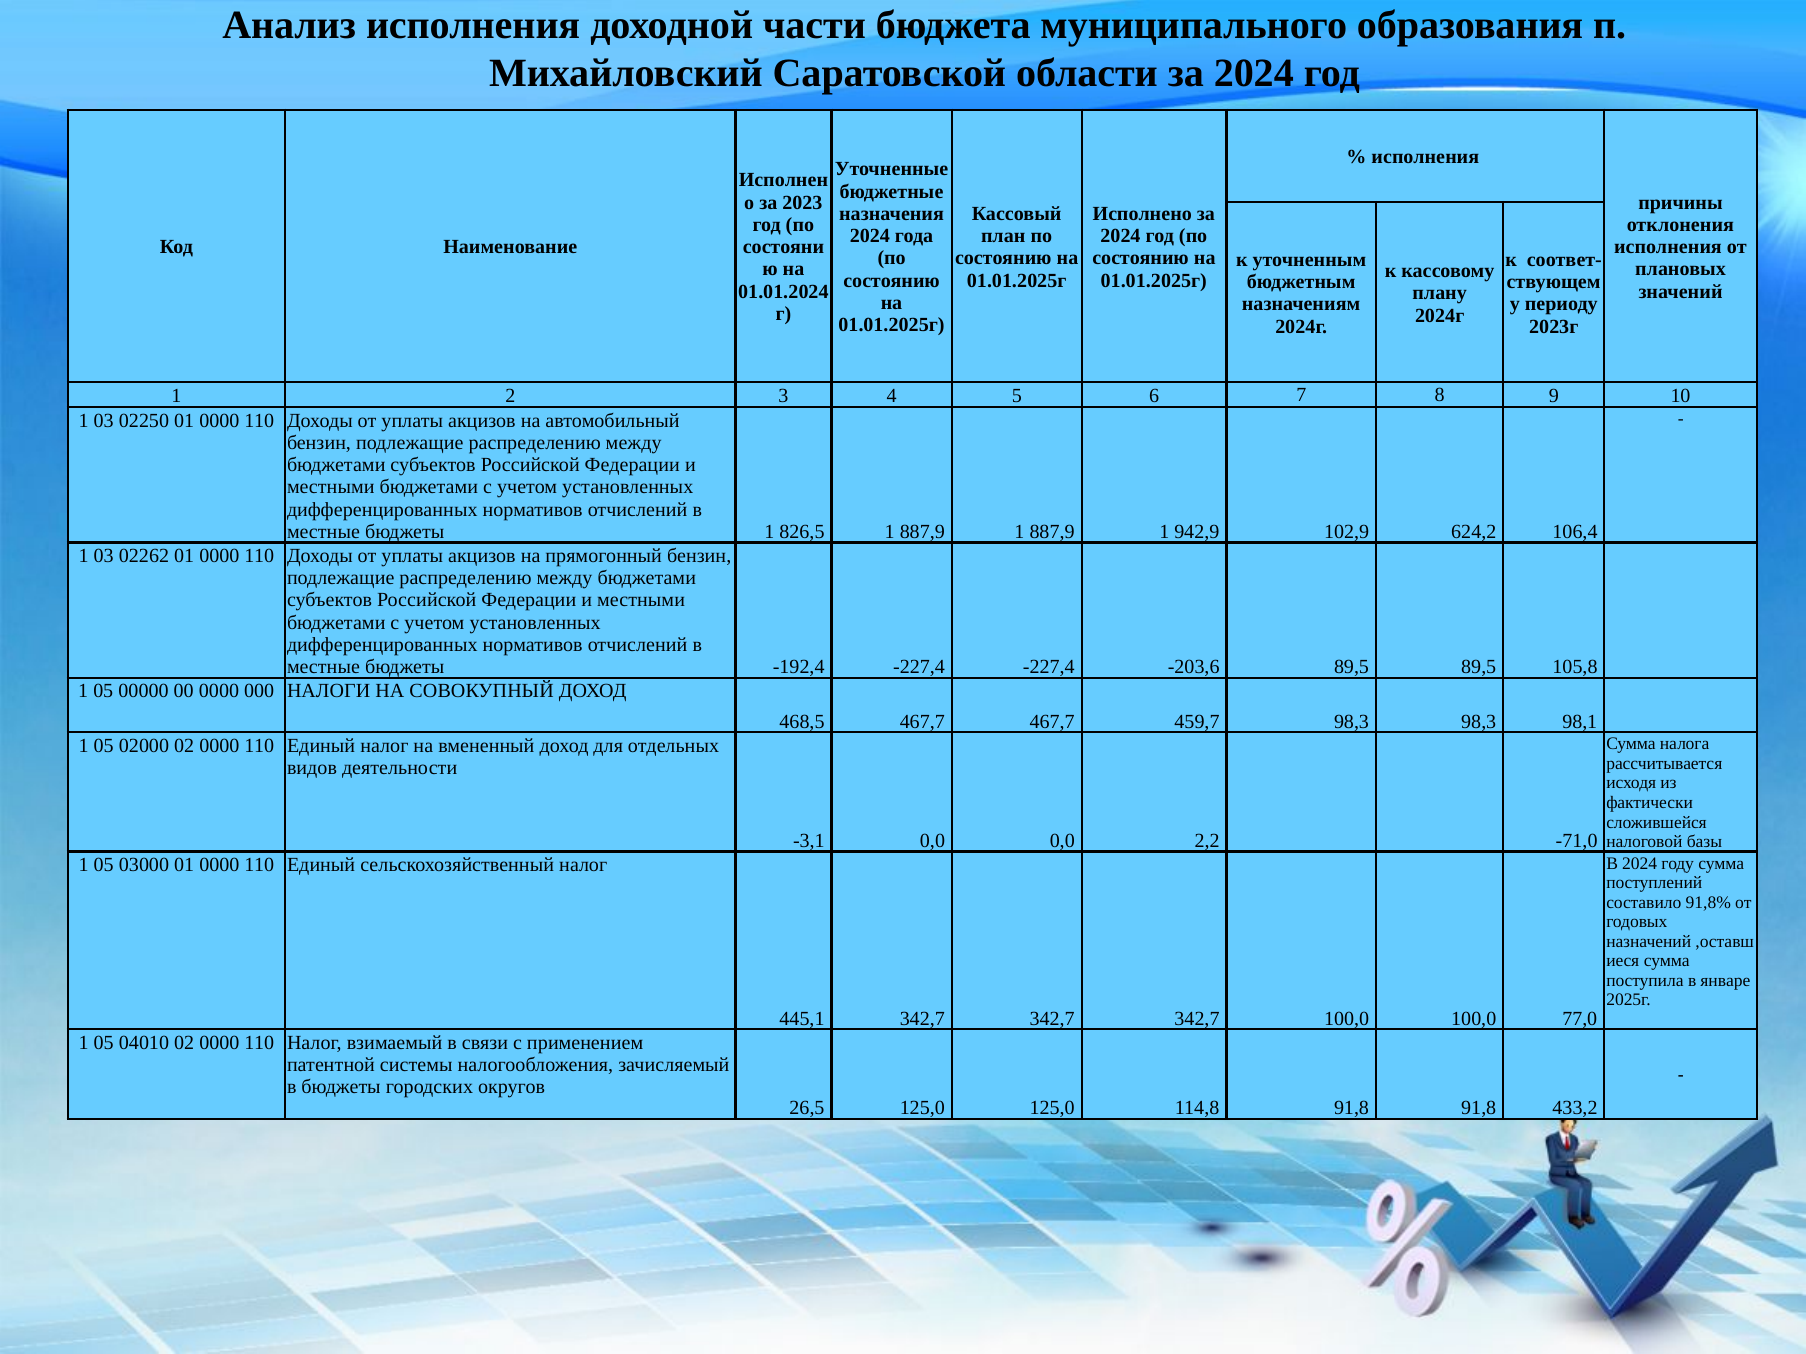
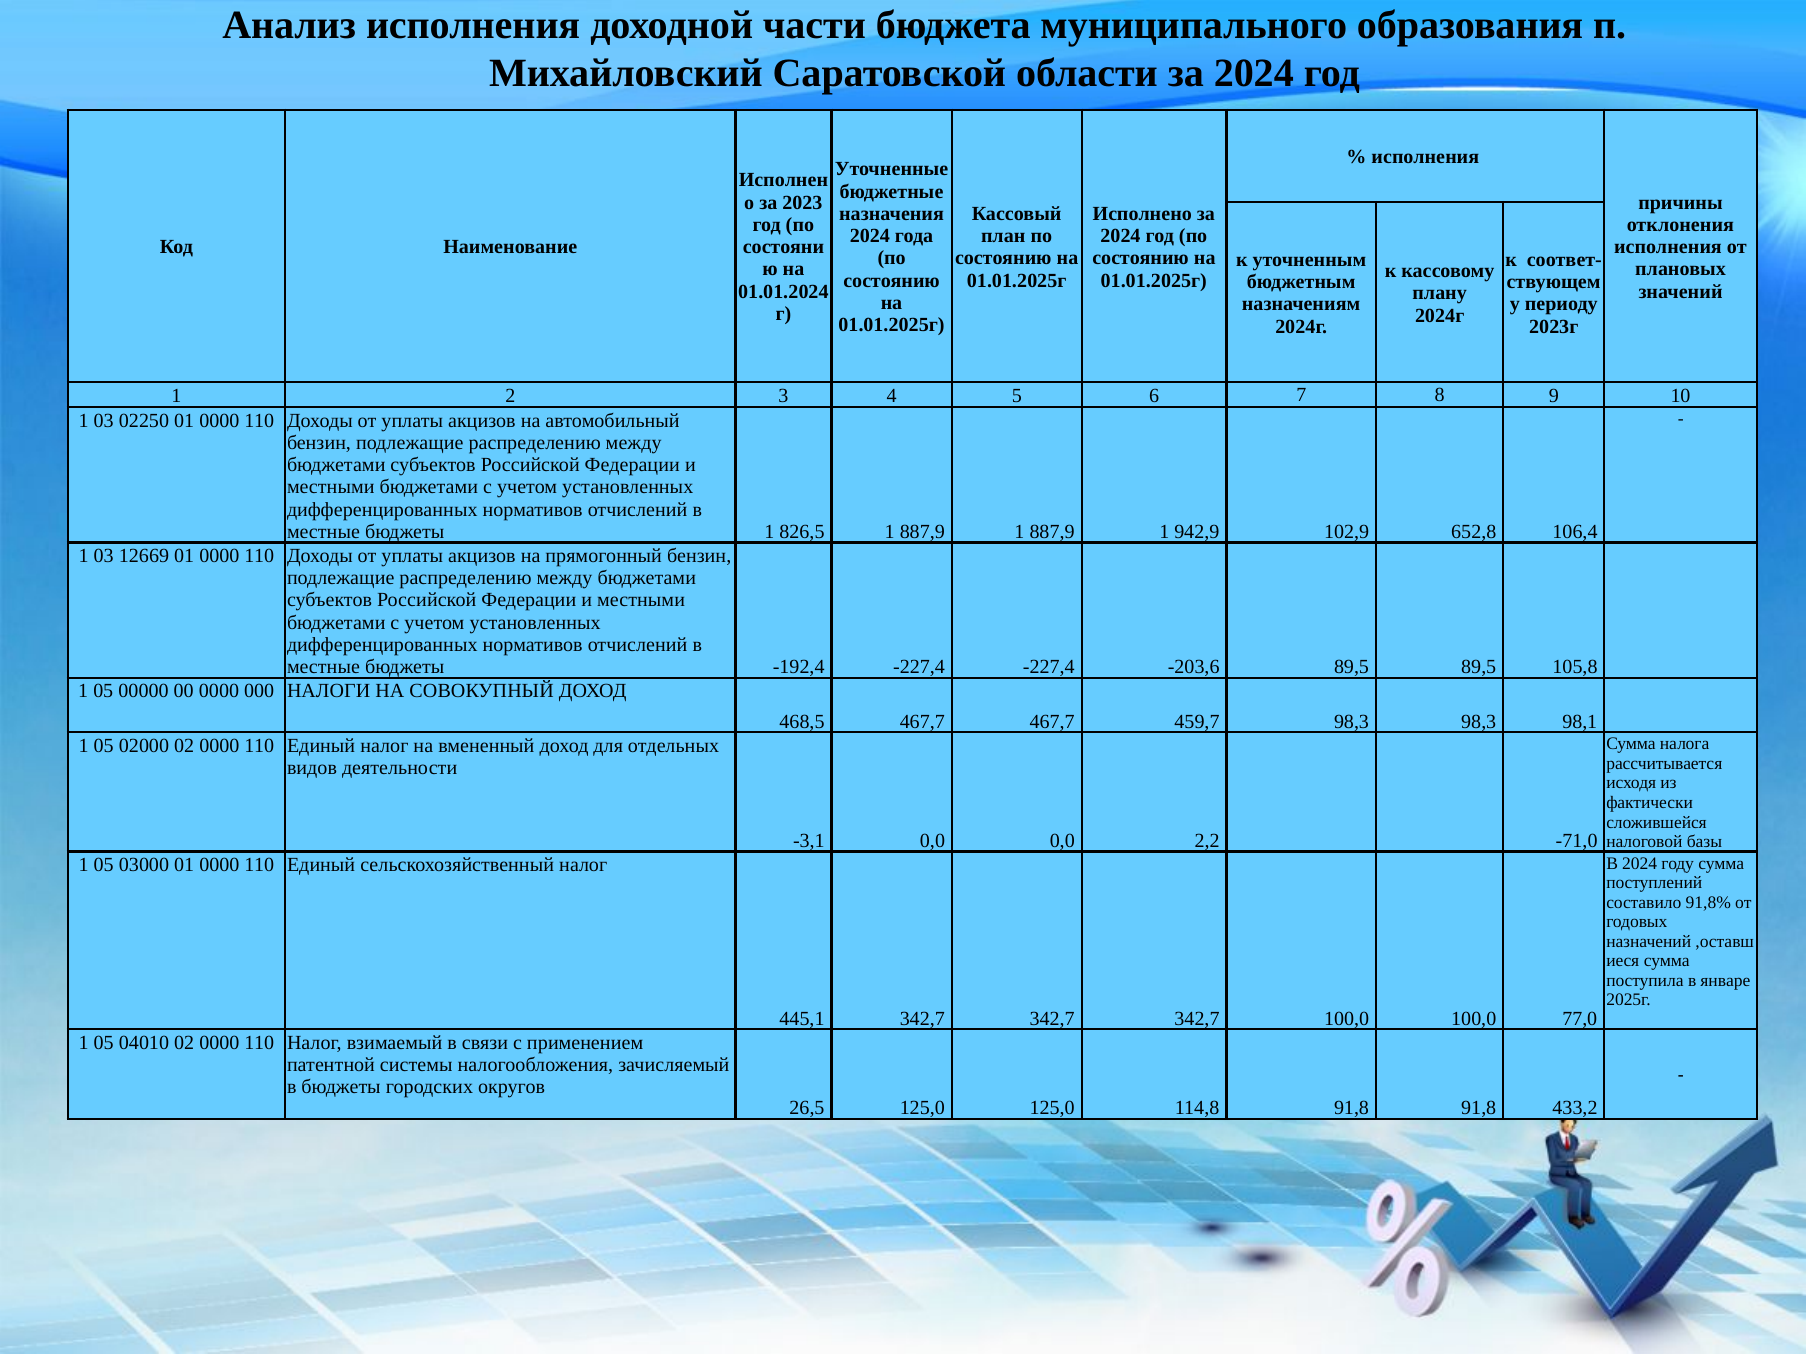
624,2: 624,2 -> 652,8
02262: 02262 -> 12669
